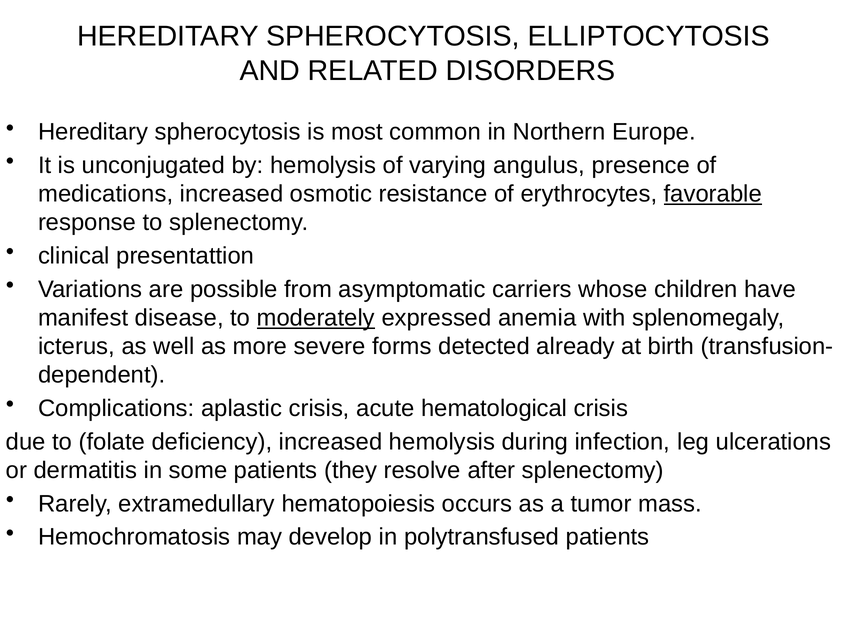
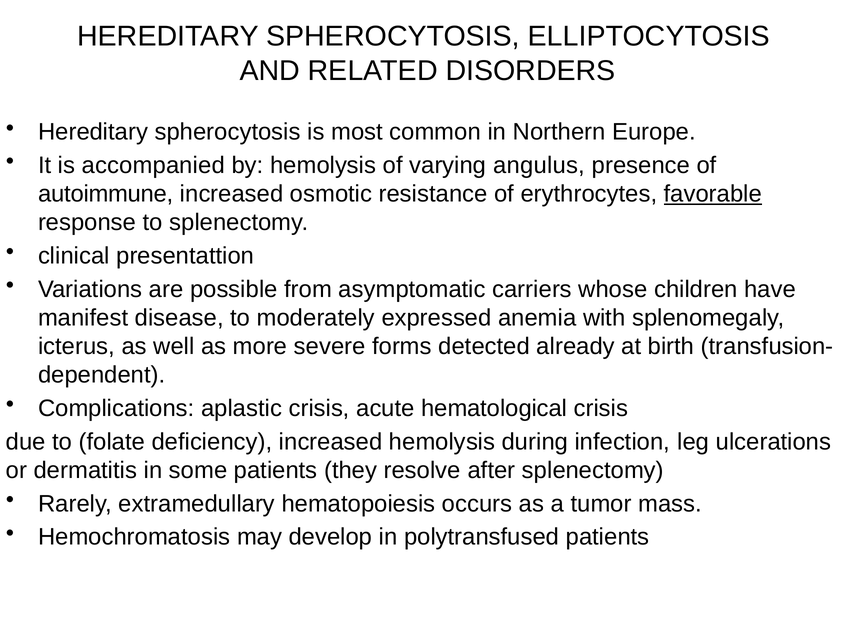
unconjugated: unconjugated -> accompanied
medications: medications -> autoimmune
moderately underline: present -> none
